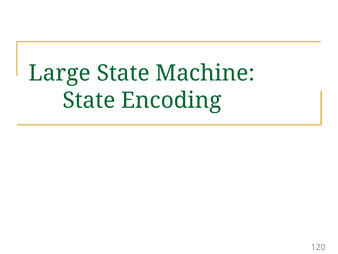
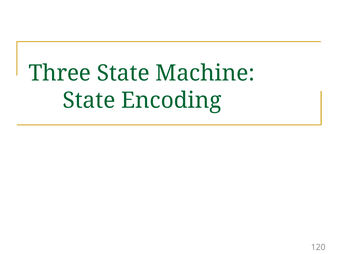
Large: Large -> Three
